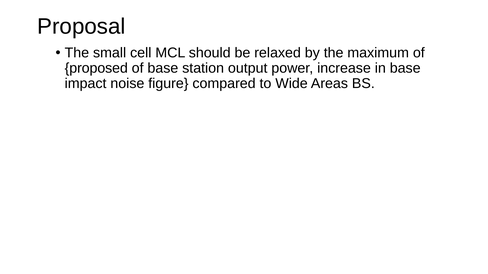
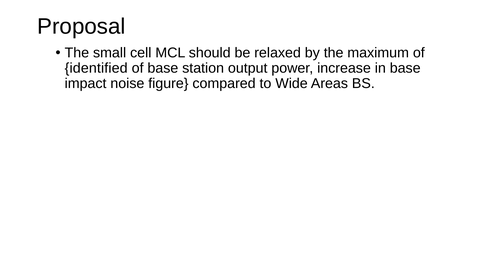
proposed: proposed -> identified
